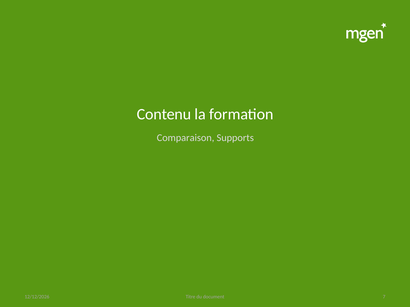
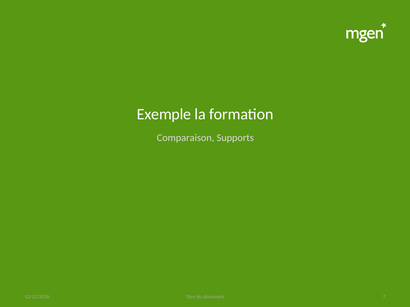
Contenu: Contenu -> Exemple
